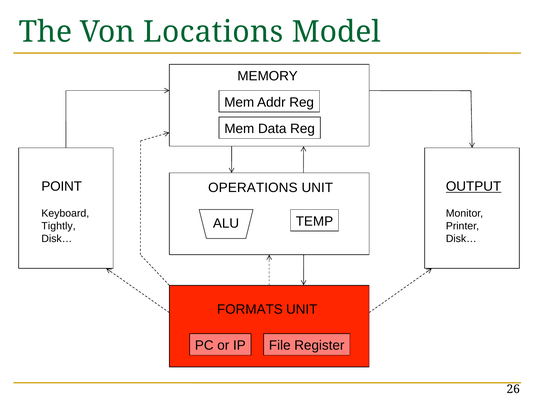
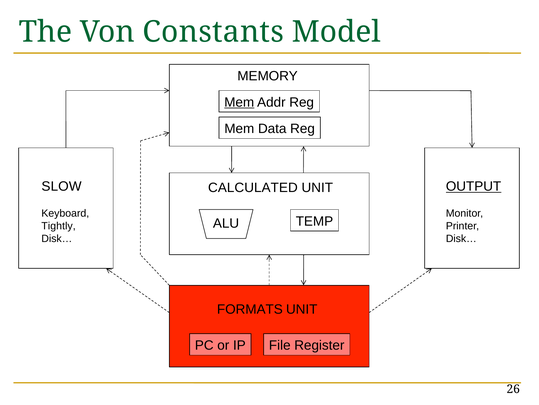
Locations: Locations -> Constants
Mem at (239, 102) underline: none -> present
POINT: POINT -> SLOW
OPERATIONS: OPERATIONS -> CALCULATED
